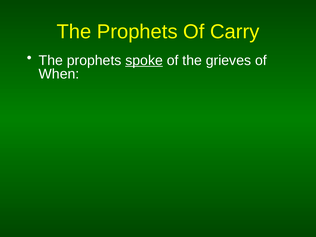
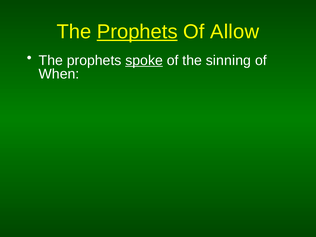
Prophets at (137, 32) underline: none -> present
Carry: Carry -> Allow
grieves: grieves -> sinning
